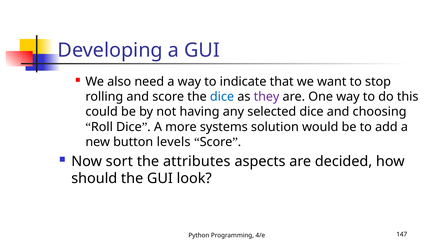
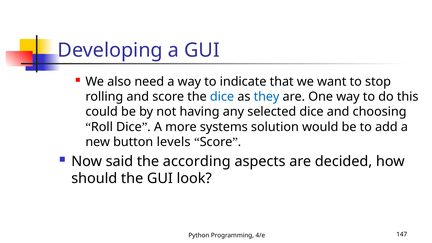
they colour: purple -> blue
sort: sort -> said
attributes: attributes -> according
